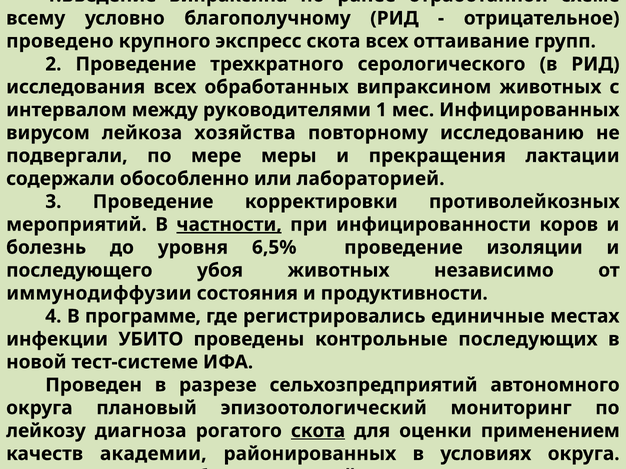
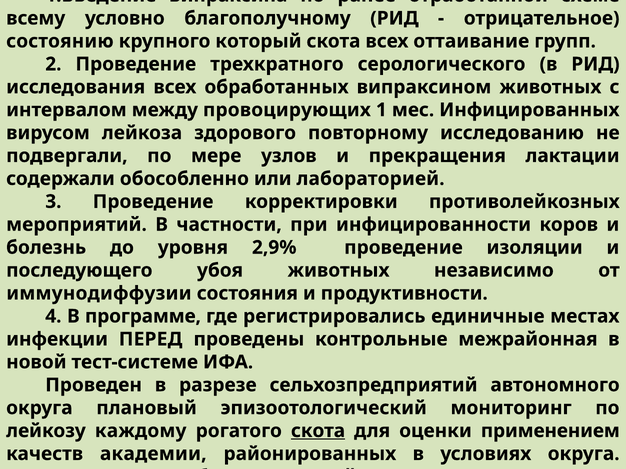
проведено: проведено -> состоянию
экспресс: экспресс -> который
руководителями: руководителями -> провоцирующих
хозяйства: хозяйства -> здорового
меры: меры -> узлов
частности underline: present -> none
6,5%: 6,5% -> 2,9%
УБИТО: УБИТО -> ПЕРЕД
последующих: последующих -> межрайонная
диагноза: диагноза -> каждому
